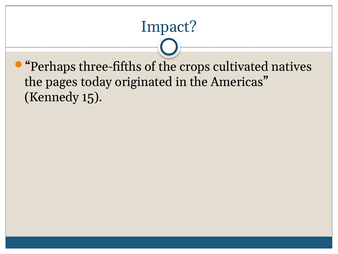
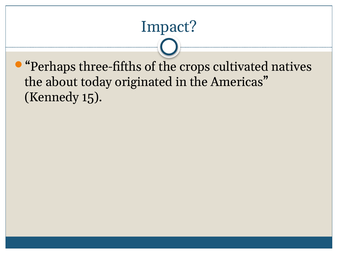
pages: pages -> about
